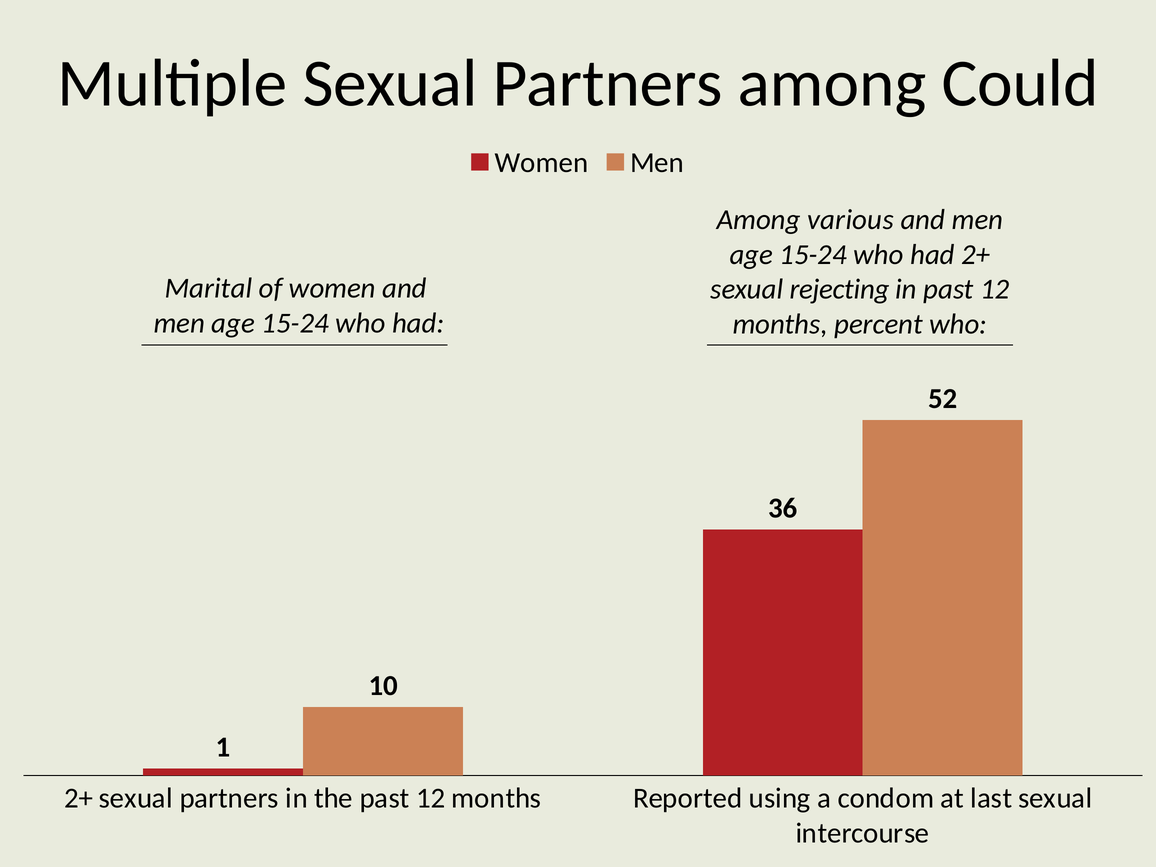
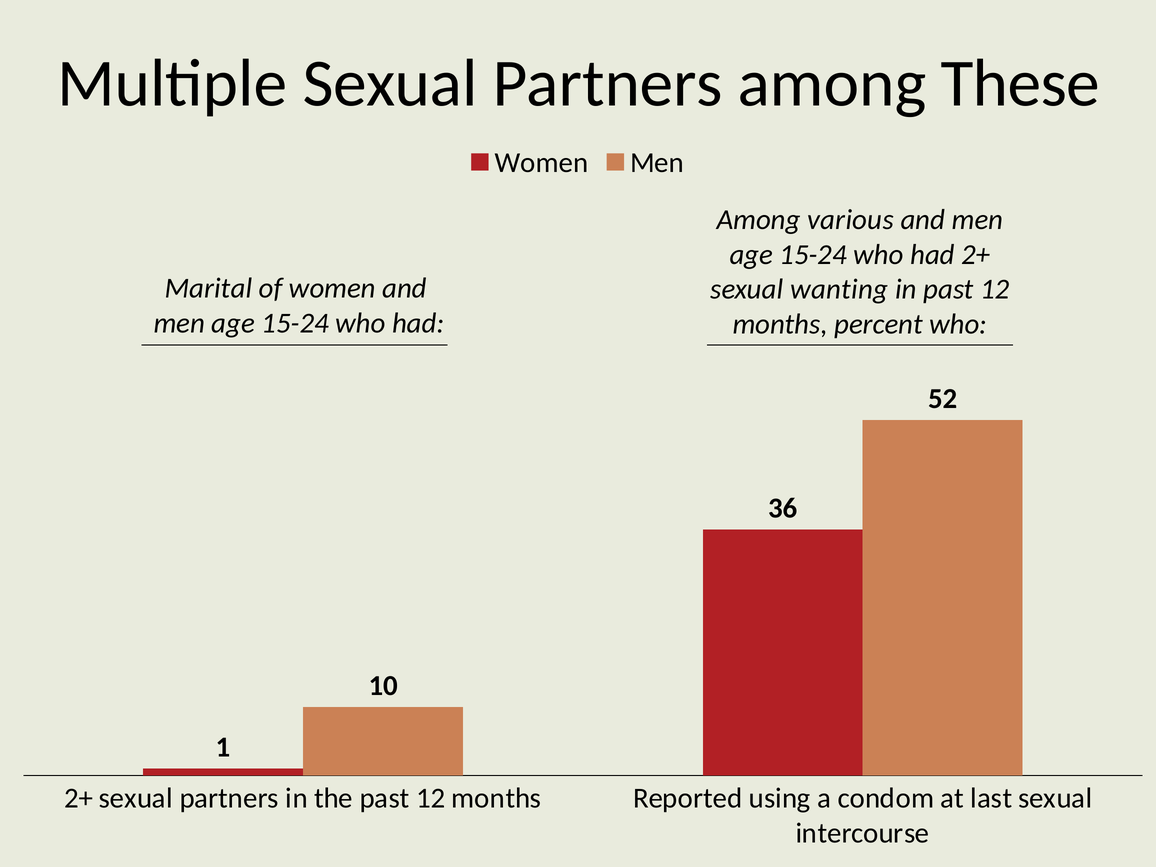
Could: Could -> These
rejecting: rejecting -> wanting
